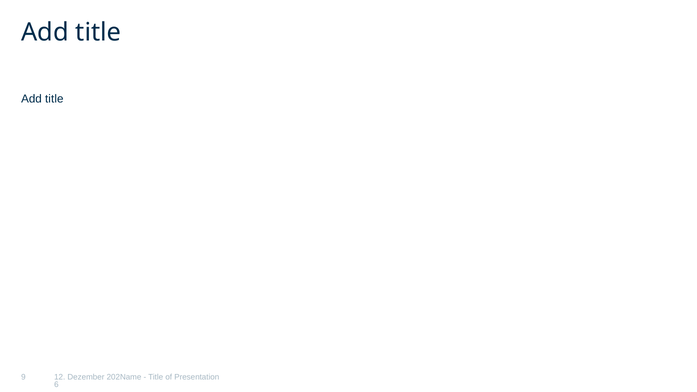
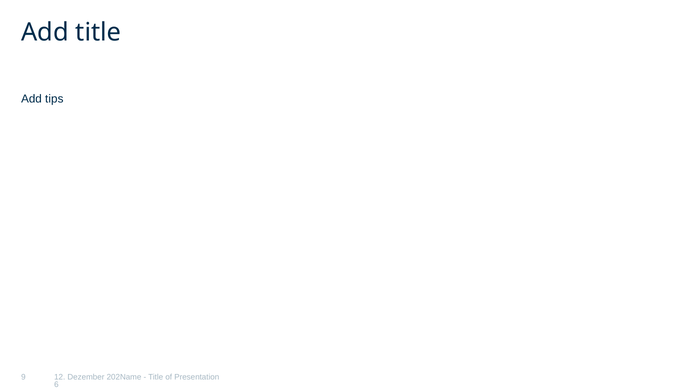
title at (54, 99): title -> tips
